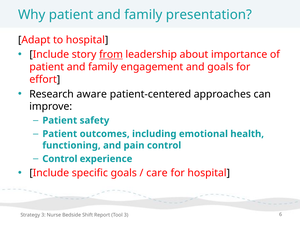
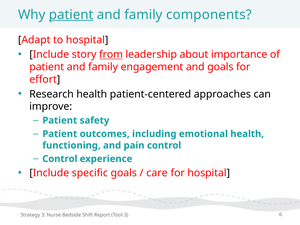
patient at (71, 15) underline: none -> present
presentation: presentation -> components
Research aware: aware -> health
